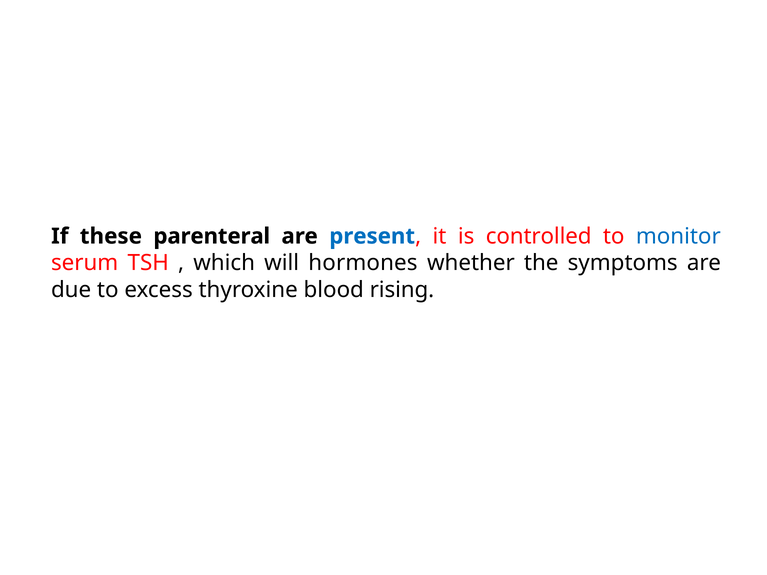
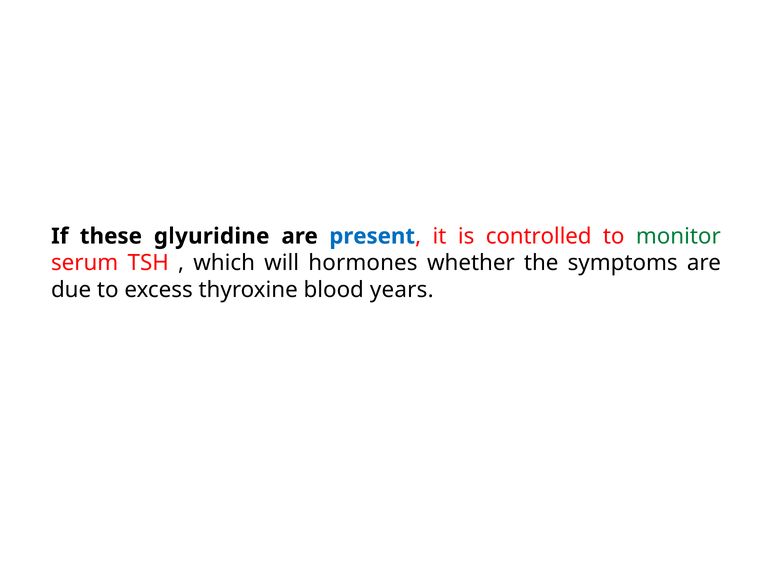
parenteral: parenteral -> glyuridine
monitor colour: blue -> green
rising: rising -> years
